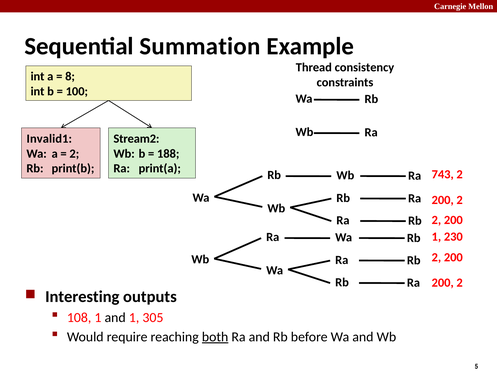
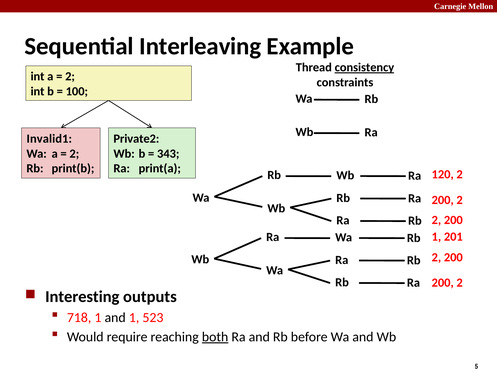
Summation: Summation -> Interleaving
consistency underline: none -> present
8 at (70, 76): 8 -> 2
Stream2: Stream2 -> Private2
188: 188 -> 343
743: 743 -> 120
230: 230 -> 201
108: 108 -> 718
305: 305 -> 523
